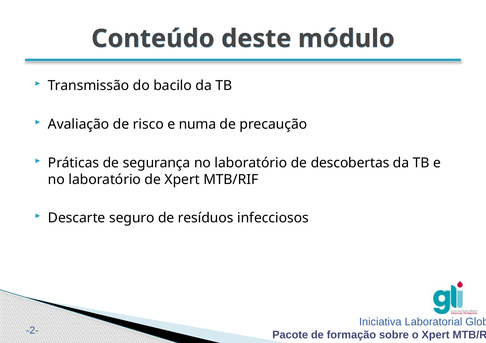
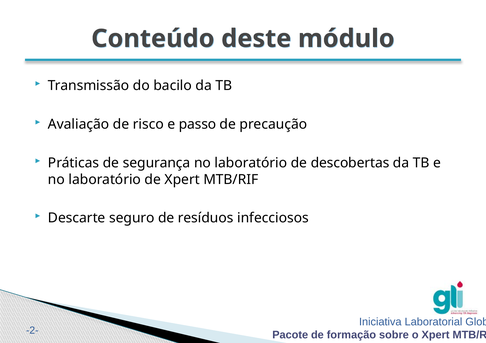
numa: numa -> passo
